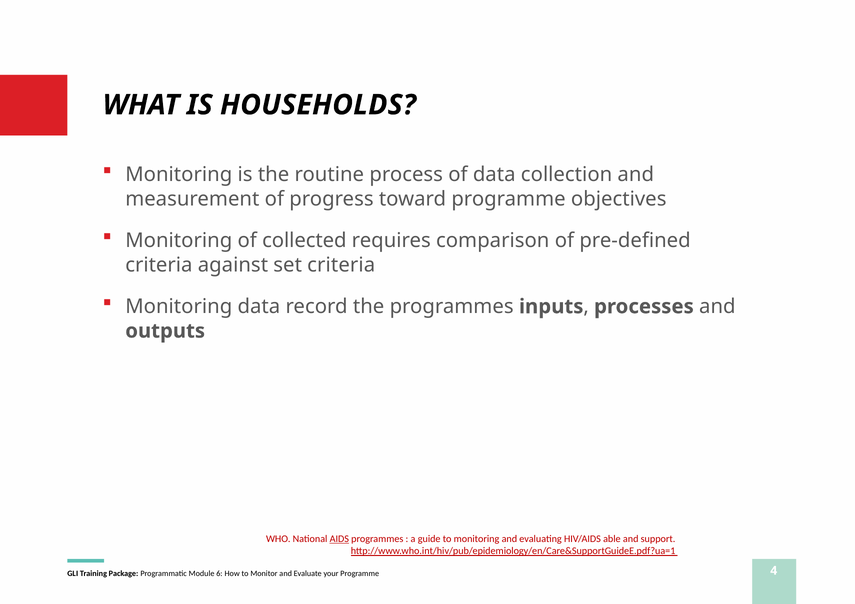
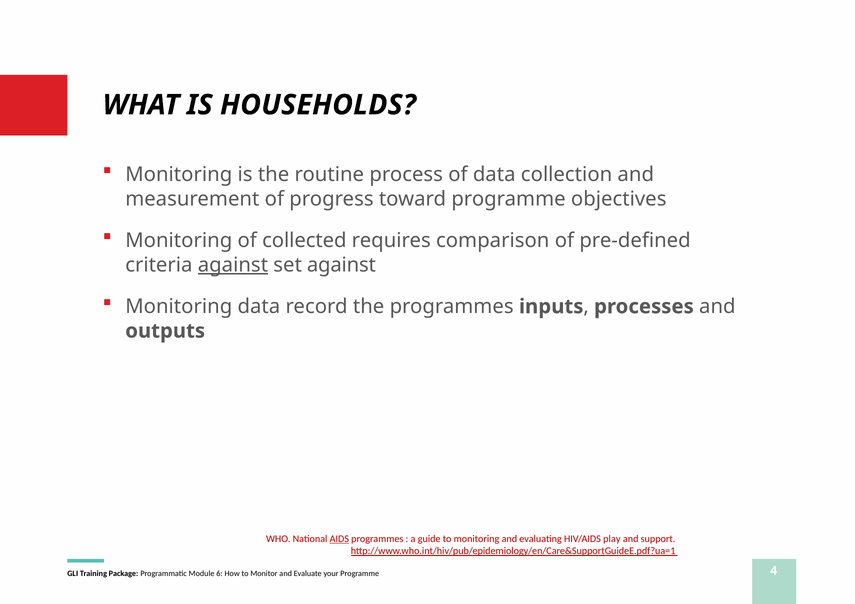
against at (233, 265) underline: none -> present
set criteria: criteria -> against
able: able -> play
